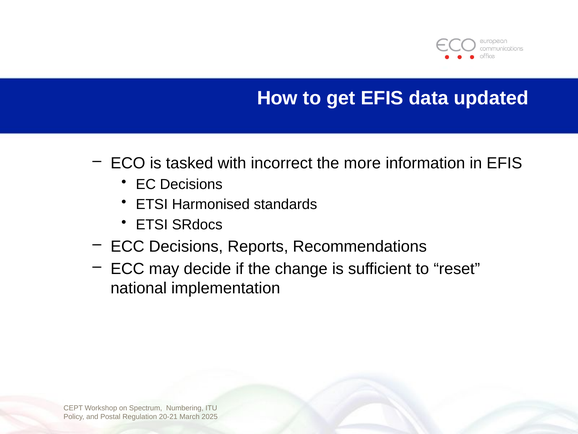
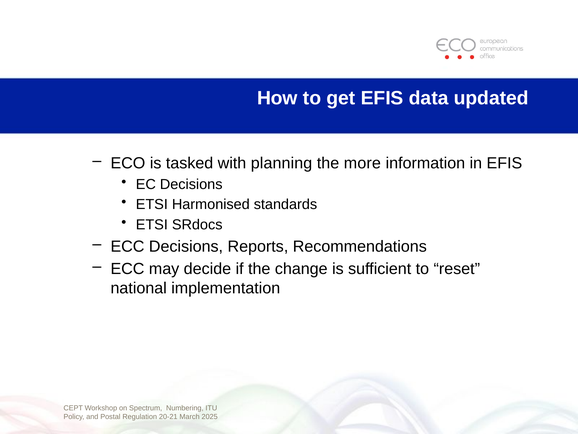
incorrect: incorrect -> planning
